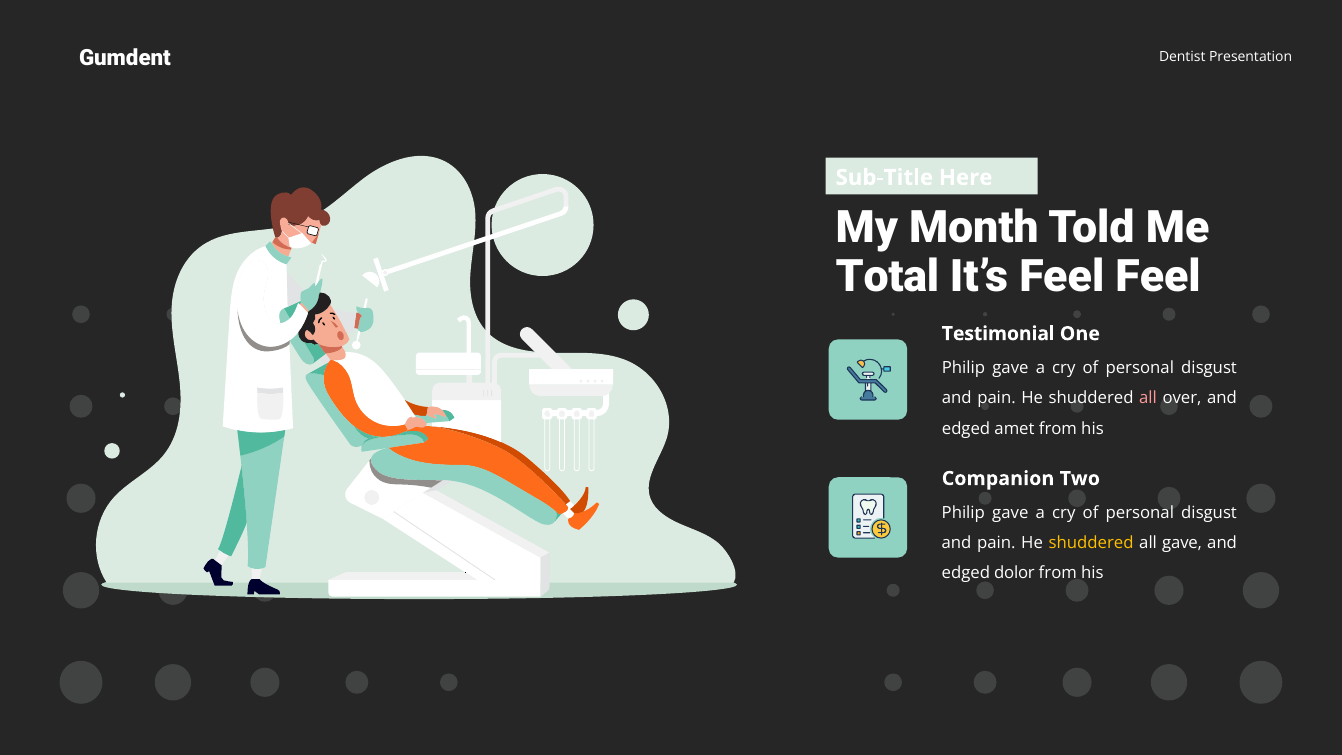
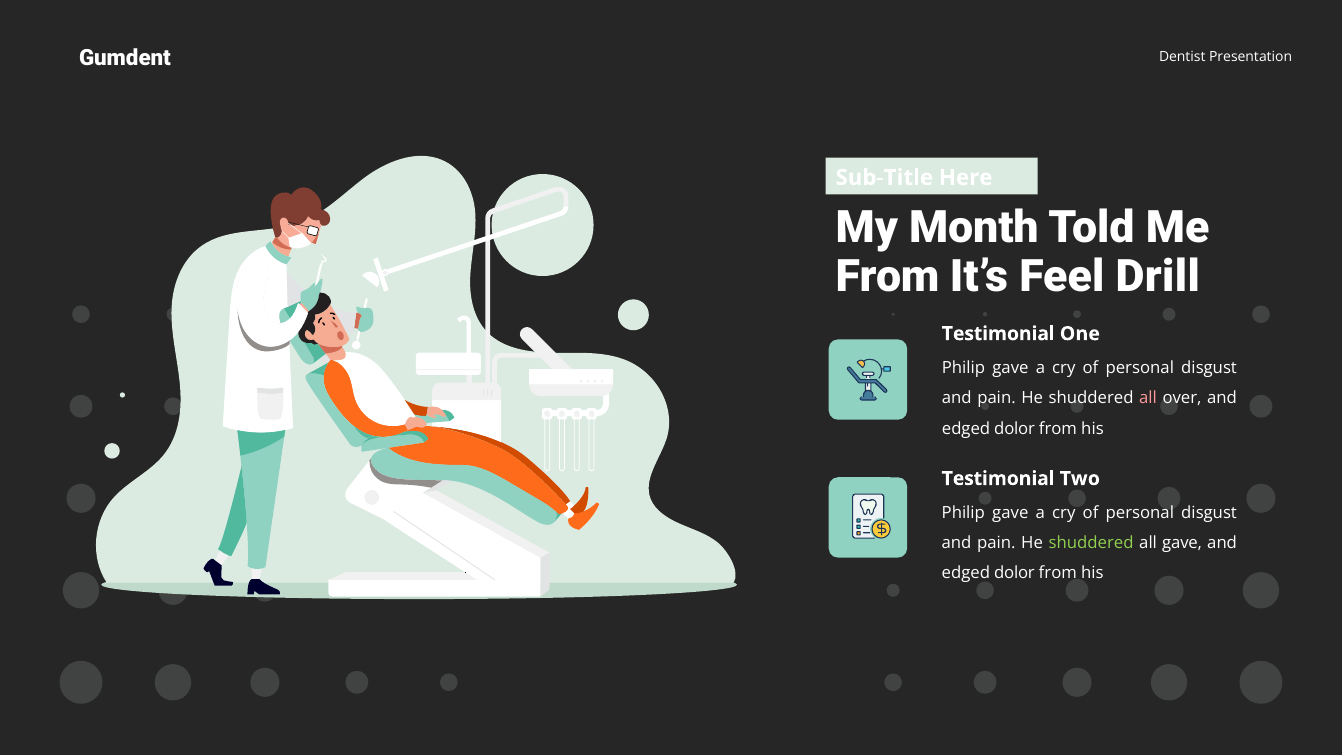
Total at (887, 276): Total -> From
Feel Feel: Feel -> Drill
amet at (1015, 428): amet -> dolor
Companion at (998, 478): Companion -> Testimonial
shuddered at (1091, 543) colour: yellow -> light green
